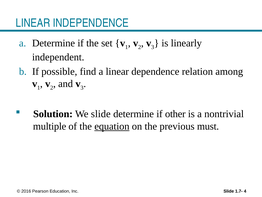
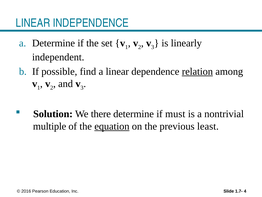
relation underline: none -> present
We slide: slide -> there
other: other -> must
must: must -> least
